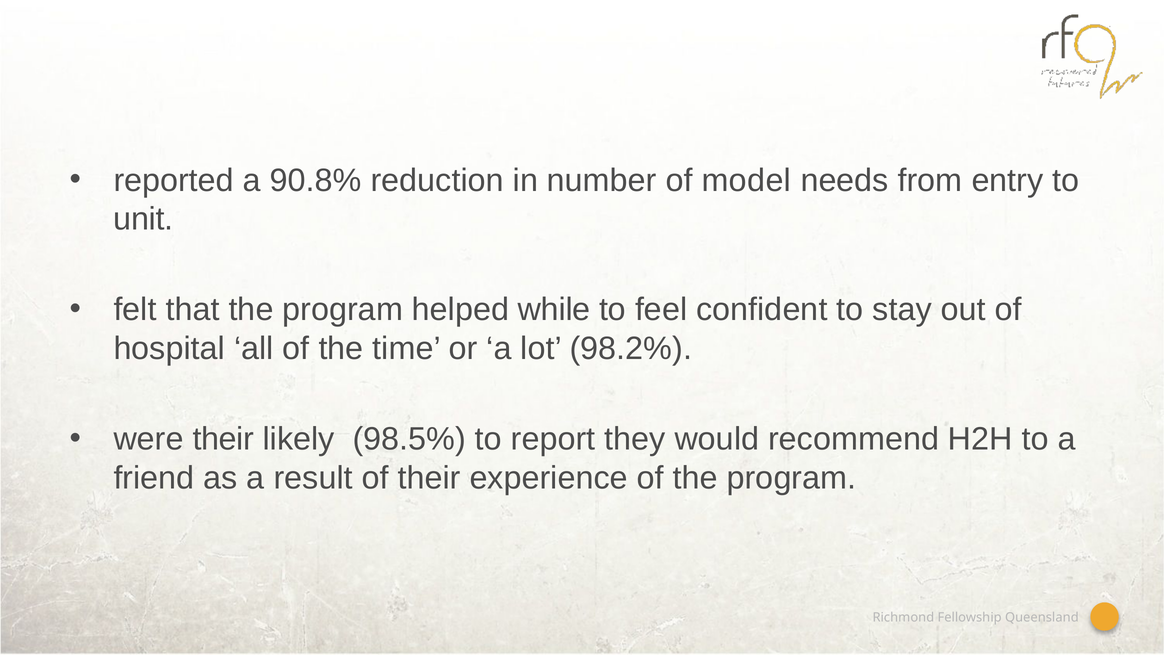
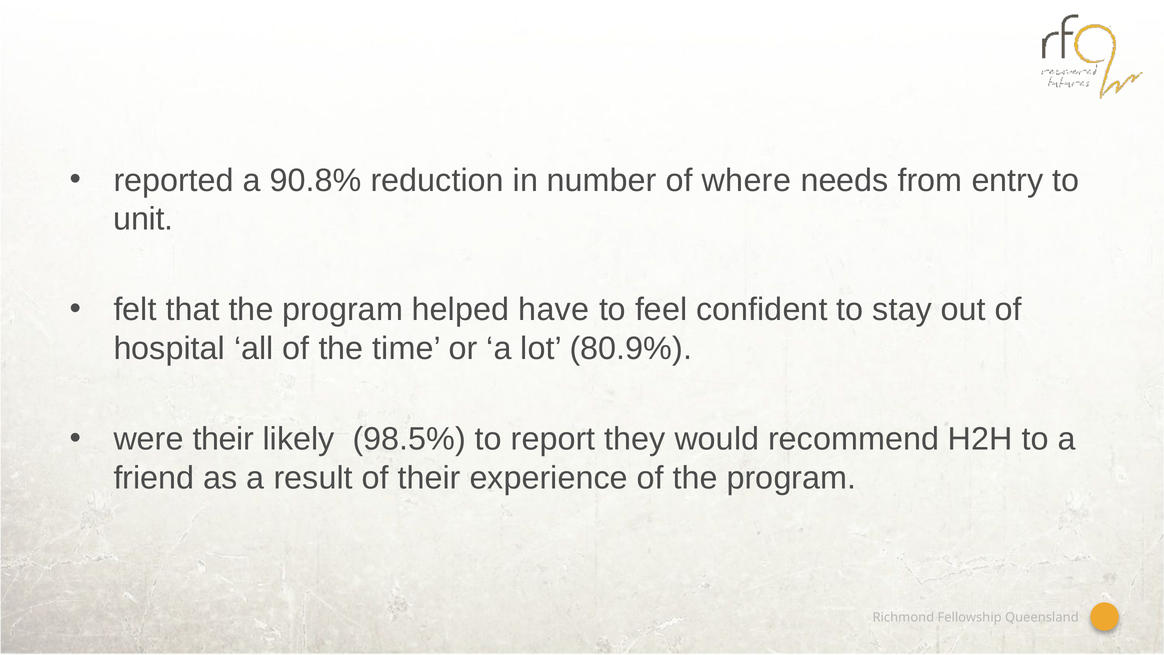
model: model -> where
while: while -> have
98.2%: 98.2% -> 80.9%
